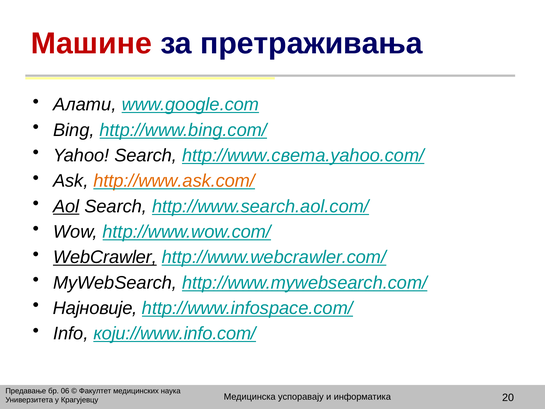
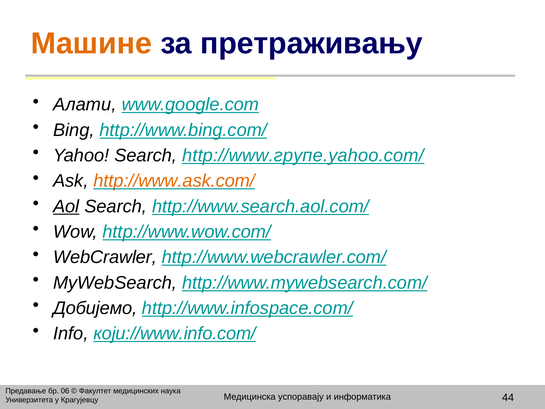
Машине colour: red -> orange
претраживања: претраживања -> претраживању
http://www.света.yahoo.com/: http://www.света.yahoo.com/ -> http://www.групе.yahoo.com/
WebCrawler underline: present -> none
Најновије: Најновије -> Добијемо
20: 20 -> 44
